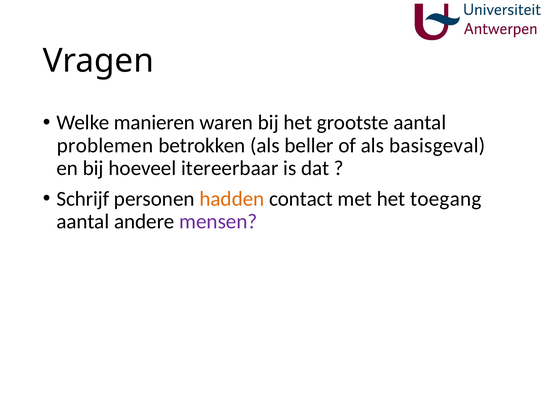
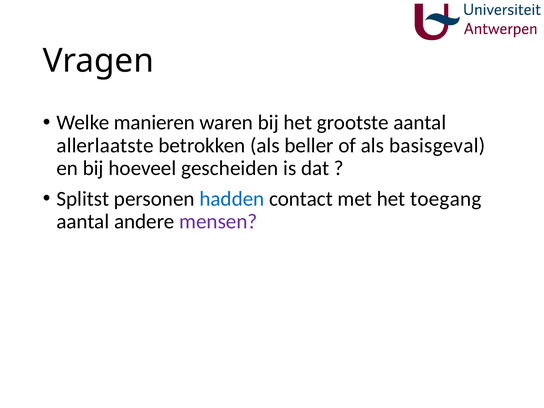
problemen: problemen -> allerlaatste
itereerbaar: itereerbaar -> gescheiden
Schrijf: Schrijf -> Splitst
hadden colour: orange -> blue
